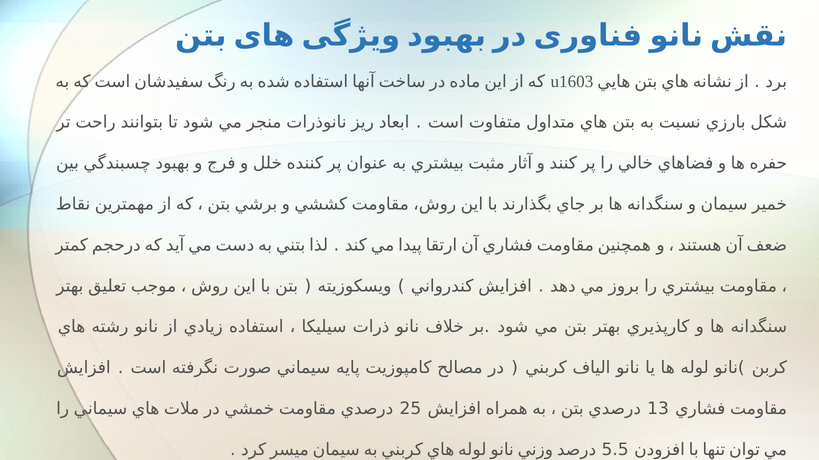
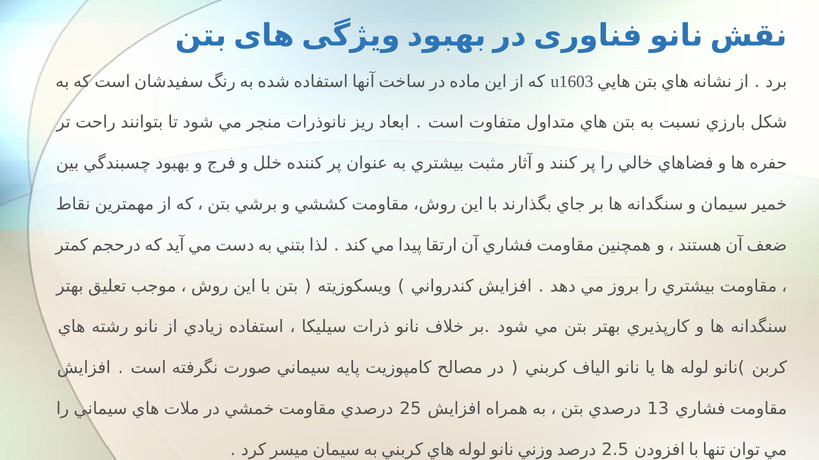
5.5: 5.5 -> 2.5
